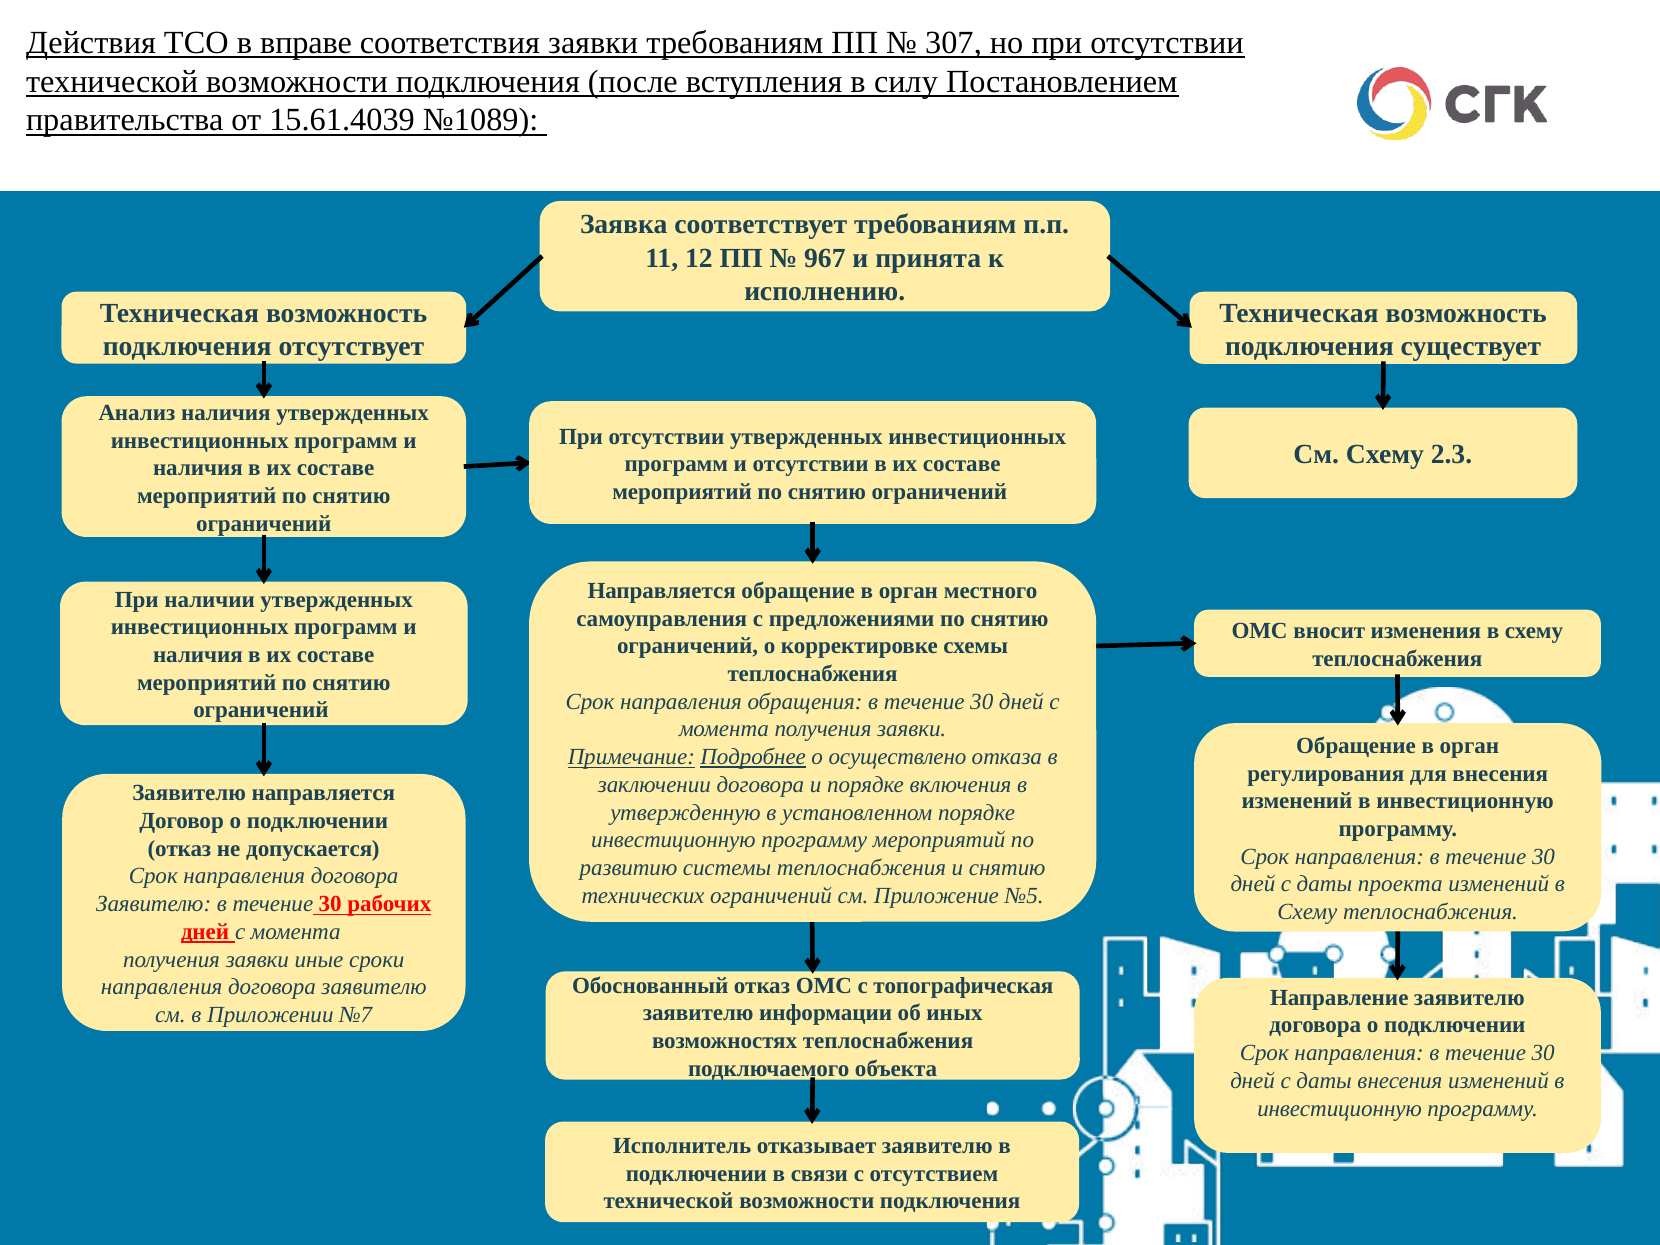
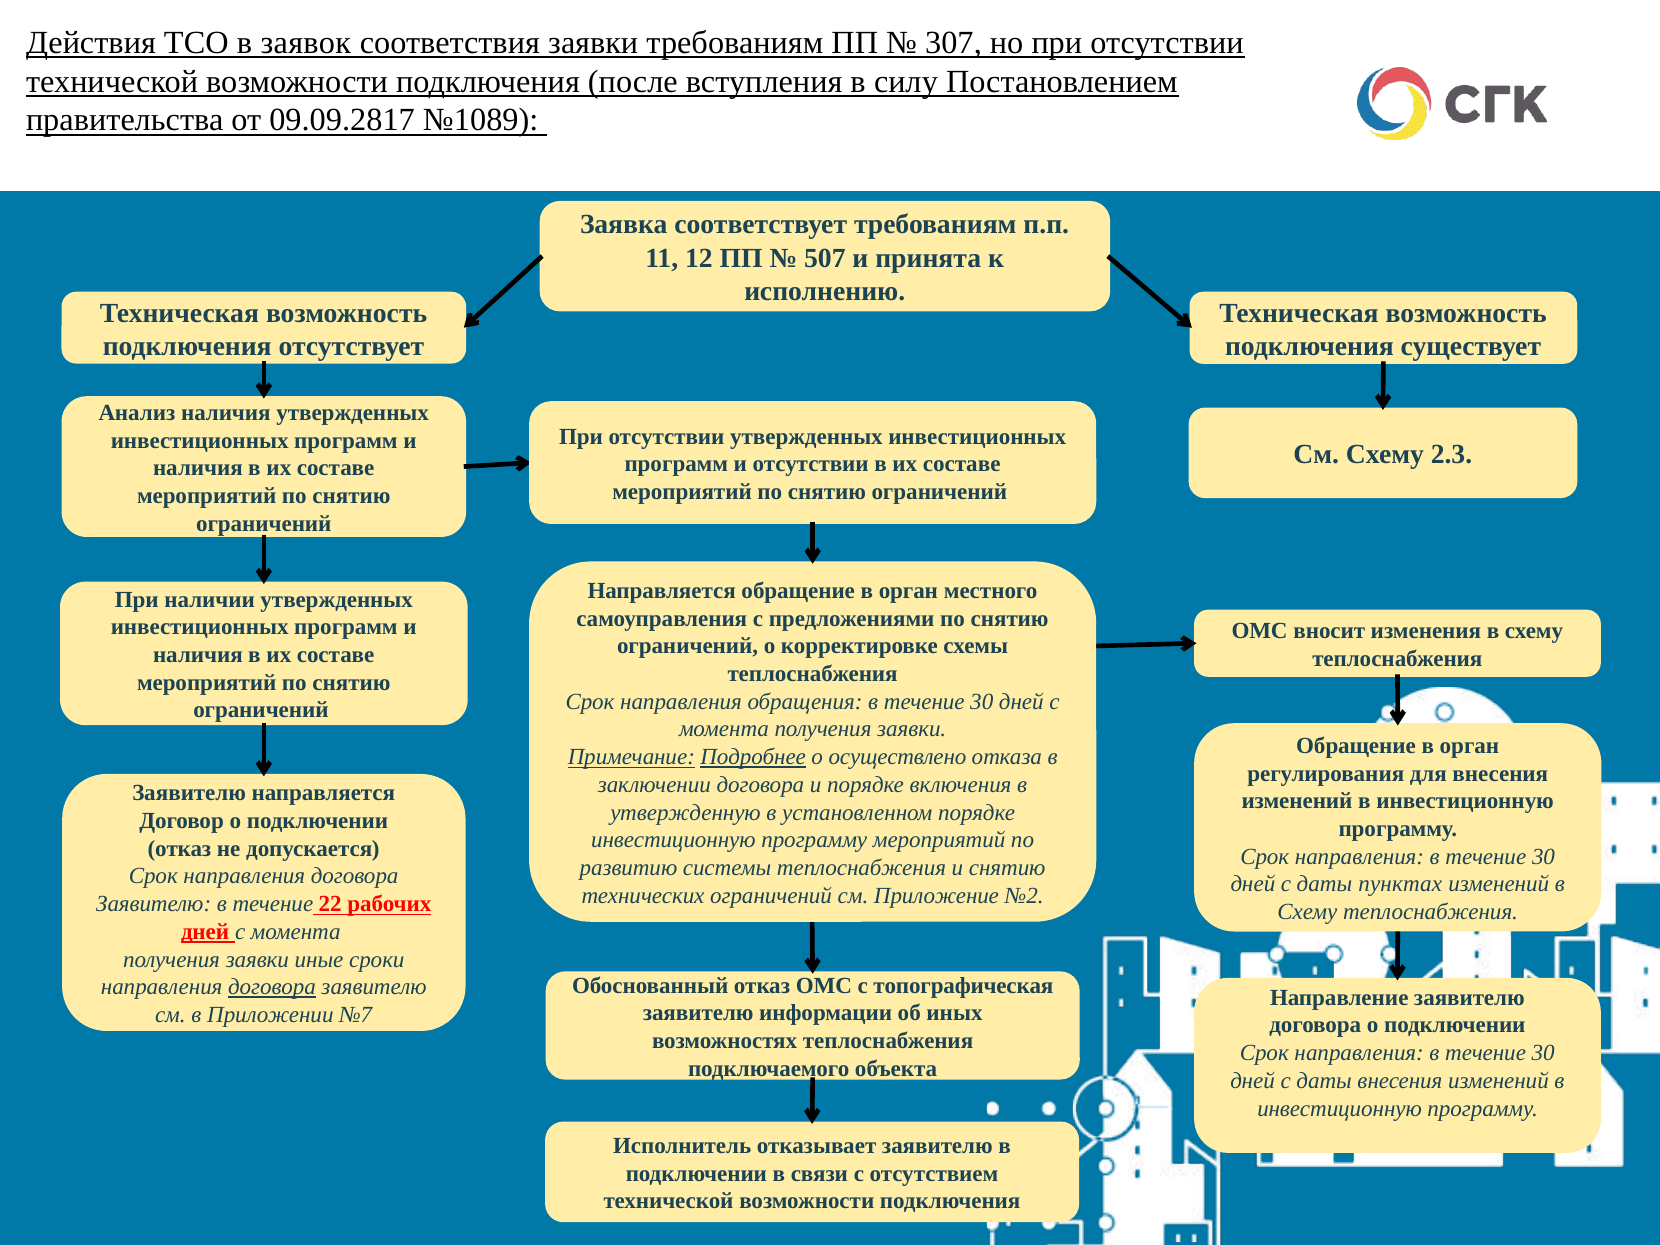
вправе: вправе -> заявок
15.61.4039: 15.61.4039 -> 09.09.2817
967: 967 -> 507
проекта: проекта -> пунктах
№5: №5 -> №2
Заявителю в течение 30: 30 -> 22
договора at (272, 987) underline: none -> present
